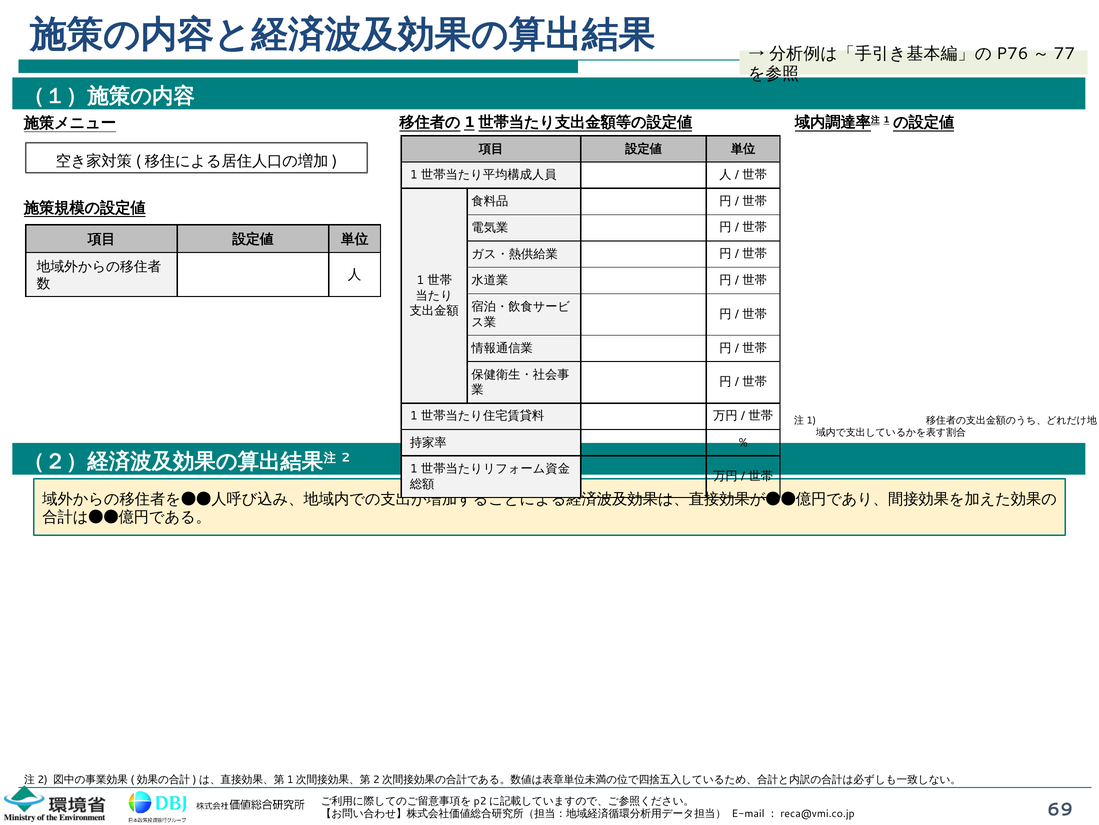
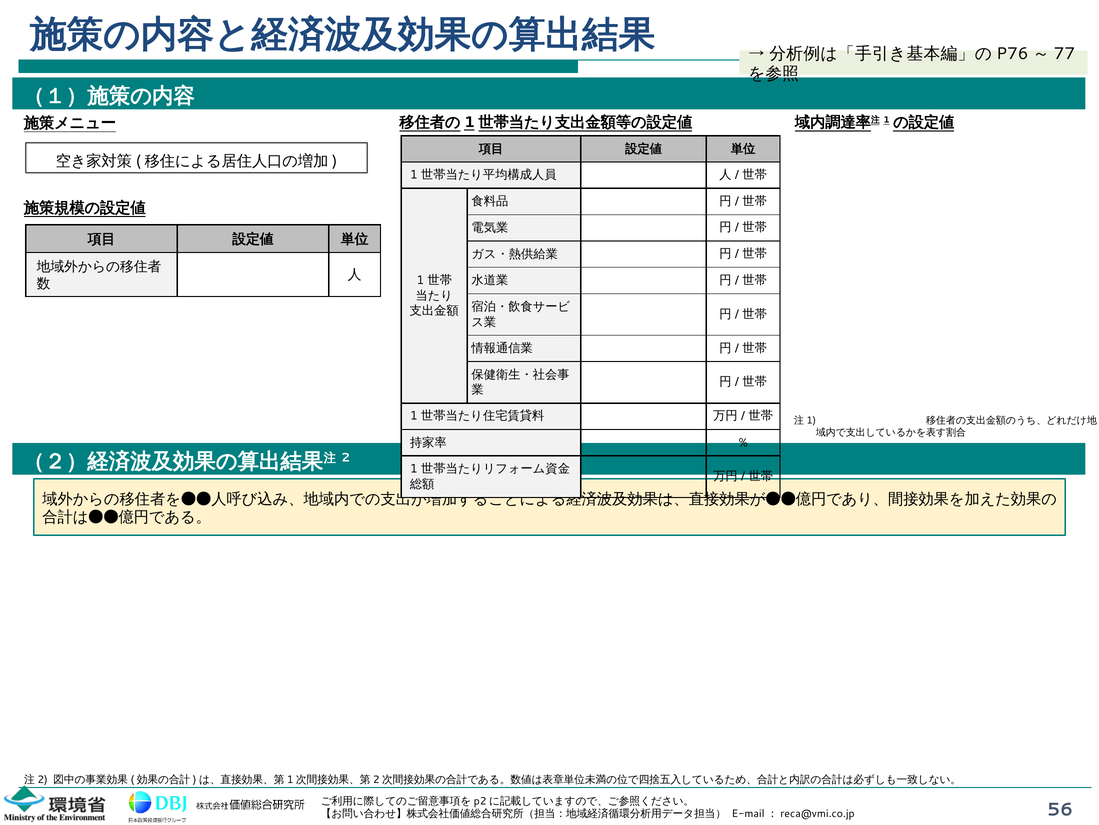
69: 69 -> 56
